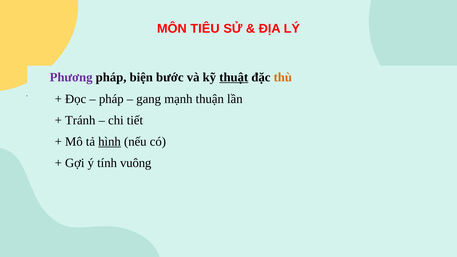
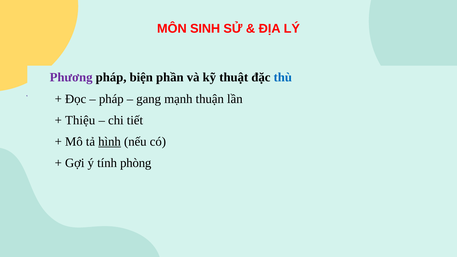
TIÊU: TIÊU -> SINH
bước: bước -> phần
thuật underline: present -> none
thù colour: orange -> blue
Tránh: Tránh -> Thiệu
vuông: vuông -> phòng
